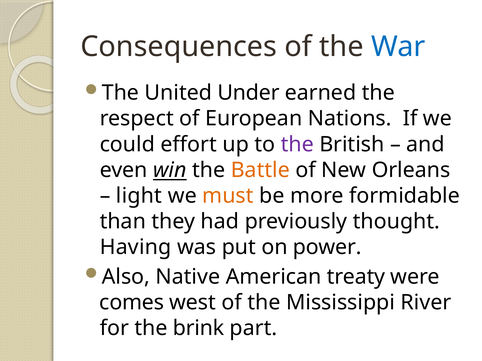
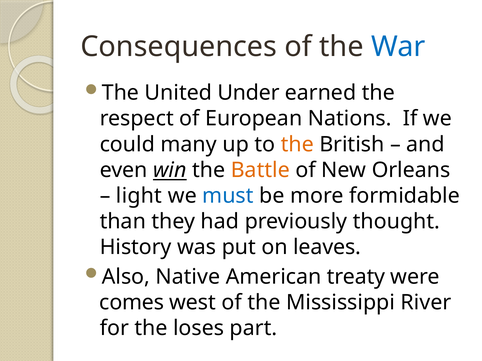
effort: effort -> many
the at (297, 144) colour: purple -> orange
must colour: orange -> blue
Having: Having -> History
power: power -> leaves
brink: brink -> loses
